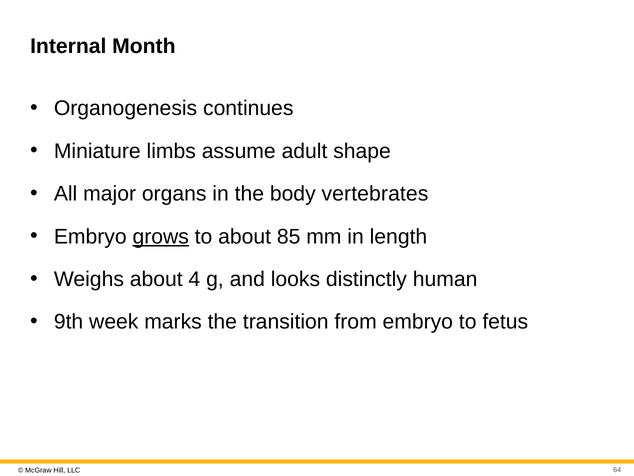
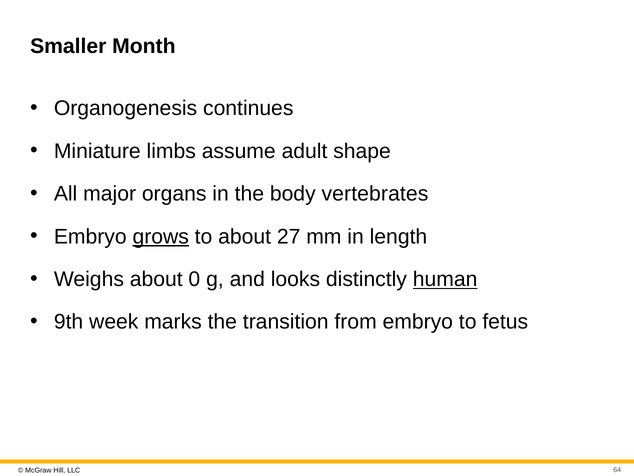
Internal: Internal -> Smaller
85: 85 -> 27
4: 4 -> 0
human underline: none -> present
